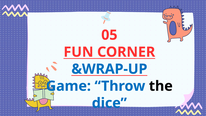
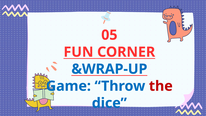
the colour: black -> red
